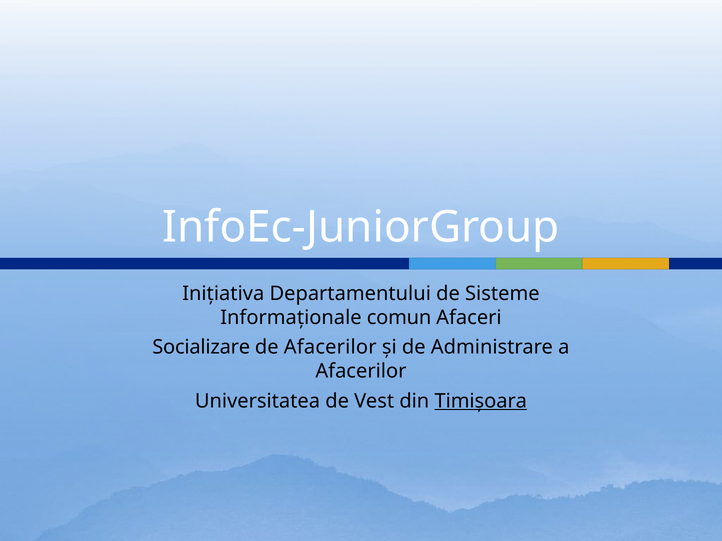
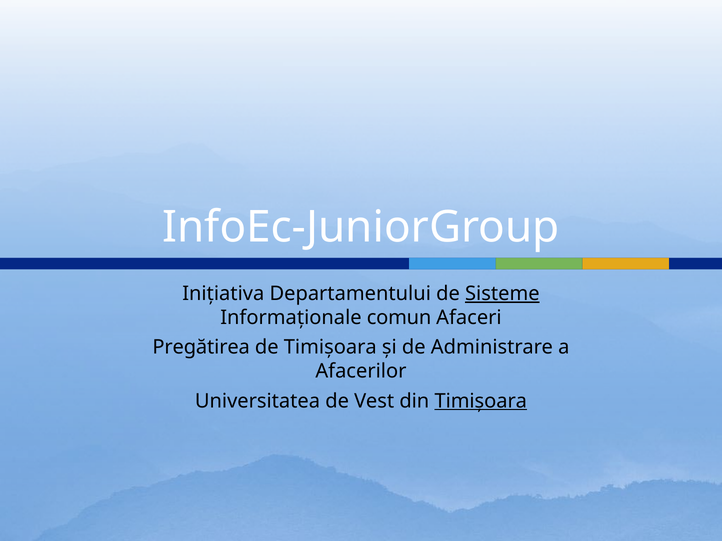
Sisteme underline: none -> present
Socializare: Socializare -> Pregătirea
de Afacerilor: Afacerilor -> Timișoara
